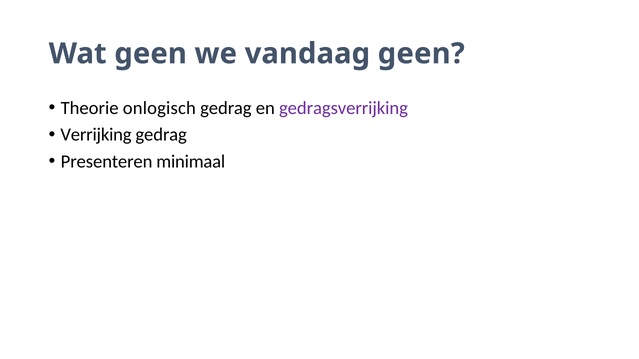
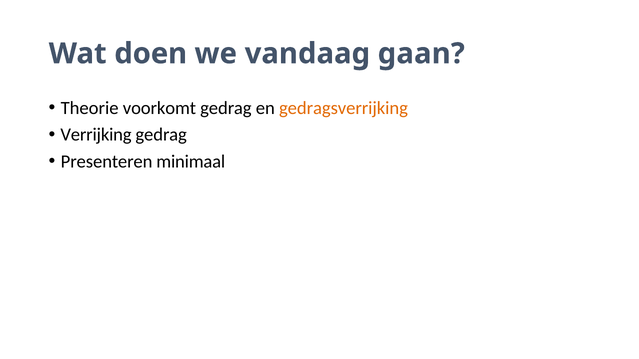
Wat geen: geen -> doen
vandaag geen: geen -> gaan
onlogisch: onlogisch -> voorkomt
gedragsverrijking colour: purple -> orange
